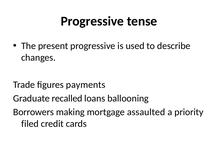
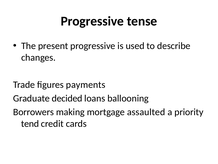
recalled: recalled -> decided
filed: filed -> tend
